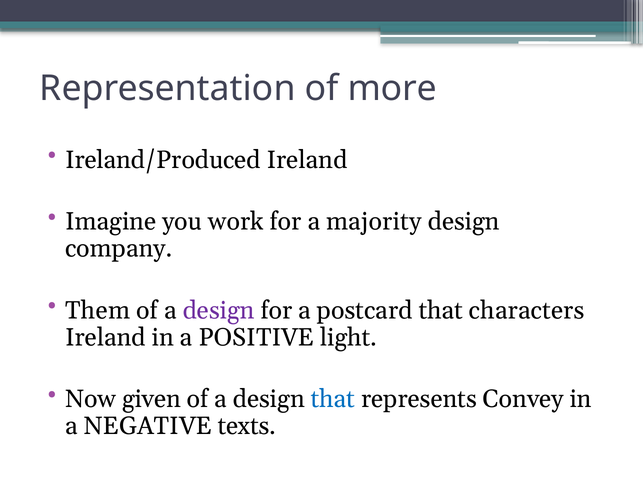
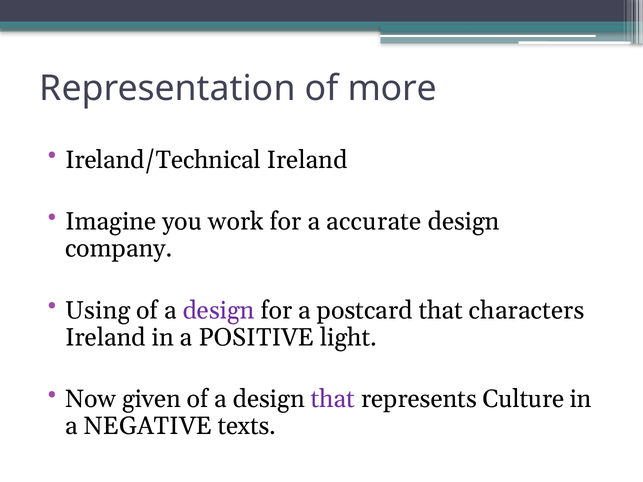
Ireland/Produced: Ireland/Produced -> Ireland/Technical
majority: majority -> accurate
Them: Them -> Using
that at (333, 399) colour: blue -> purple
Convey: Convey -> Culture
